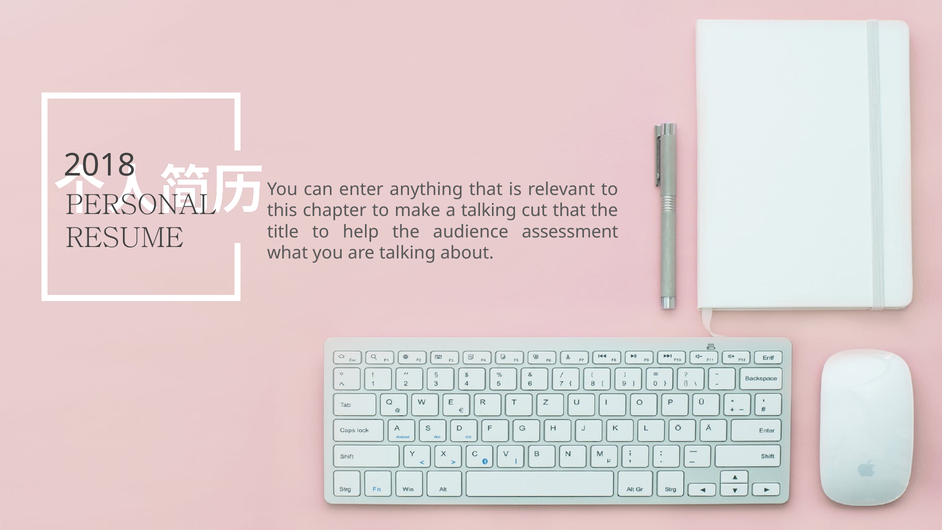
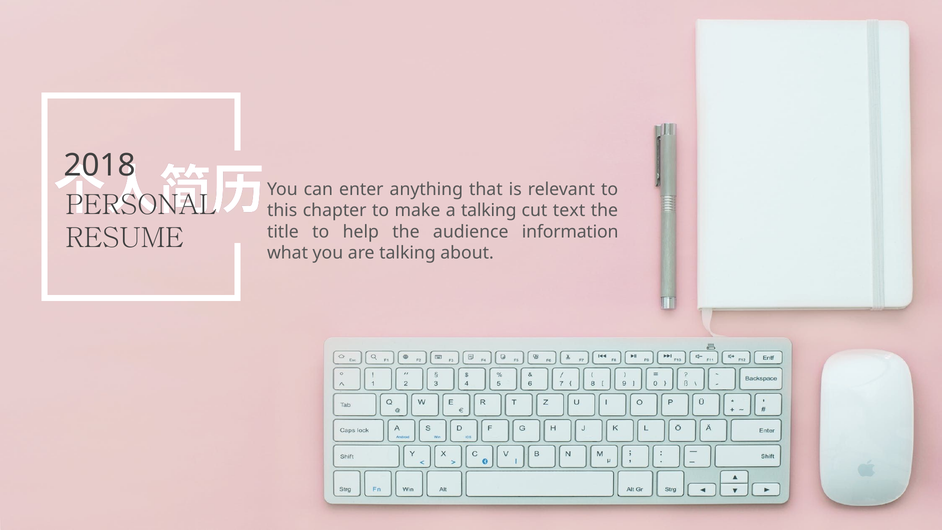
cut that: that -> text
assessment: assessment -> information
